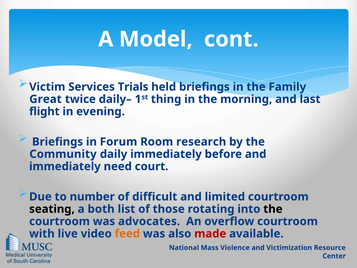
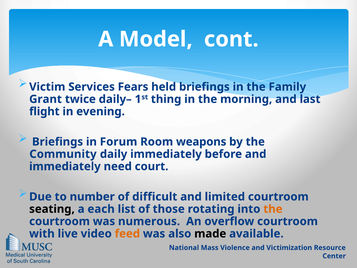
Trials: Trials -> Fears
Great: Great -> Grant
research: research -> weapons
both: both -> each
the at (273, 209) colour: black -> orange
advocates: advocates -> numerous
made colour: red -> black
